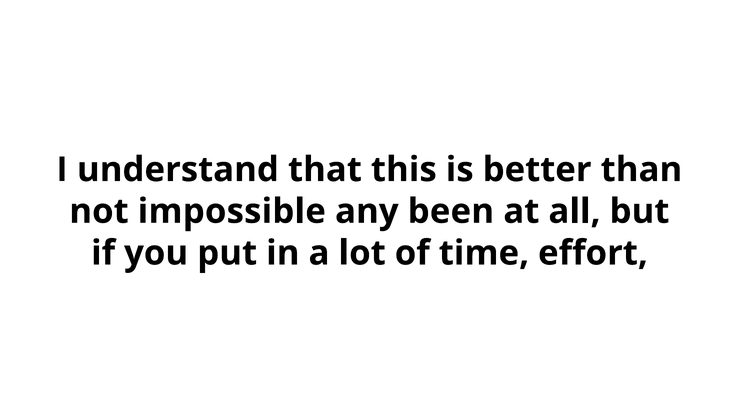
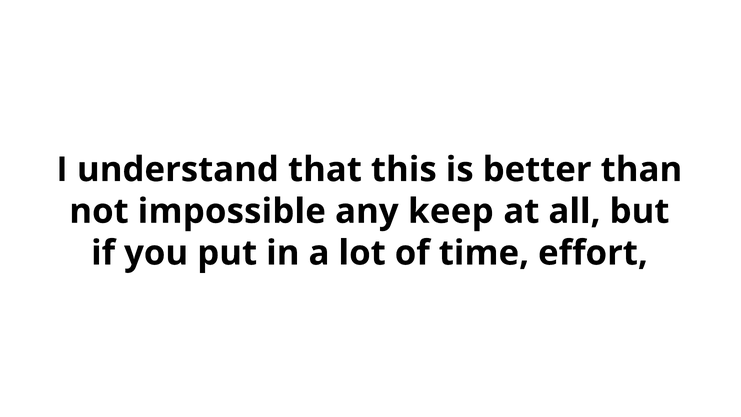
been: been -> keep
